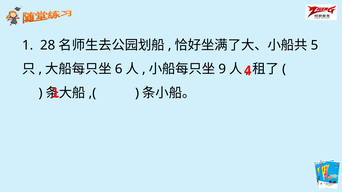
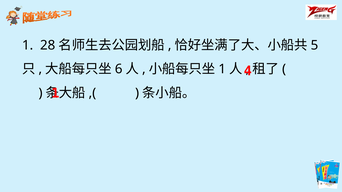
9 at (222, 69): 9 -> 1
